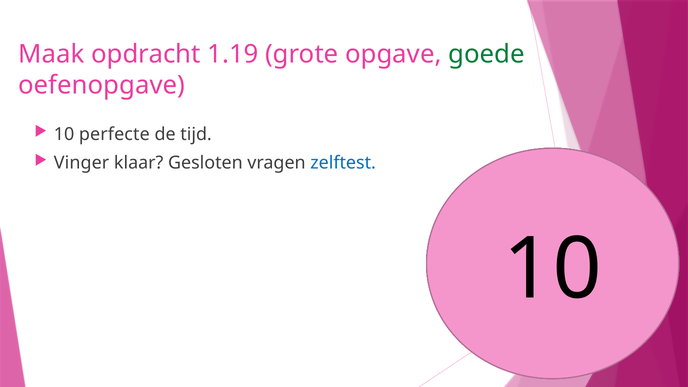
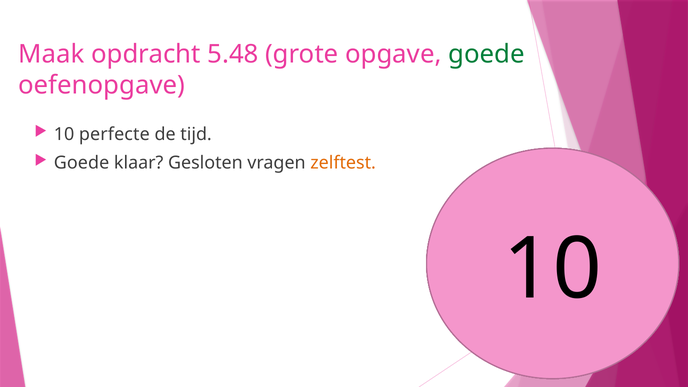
1.19: 1.19 -> 5.48
Vinger at (82, 163): Vinger -> Goede
zelftest colour: blue -> orange
